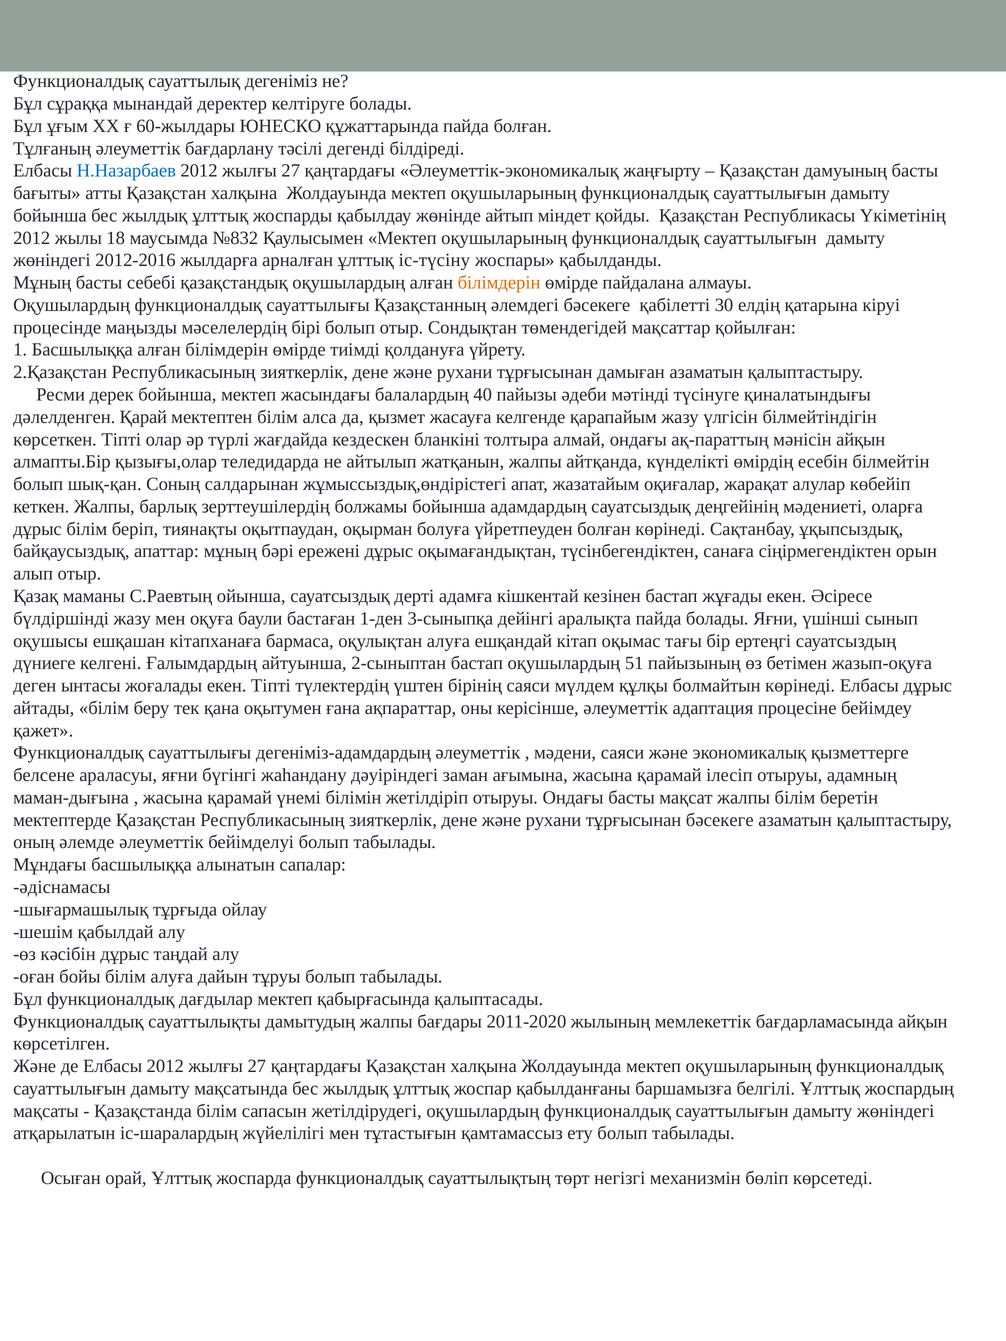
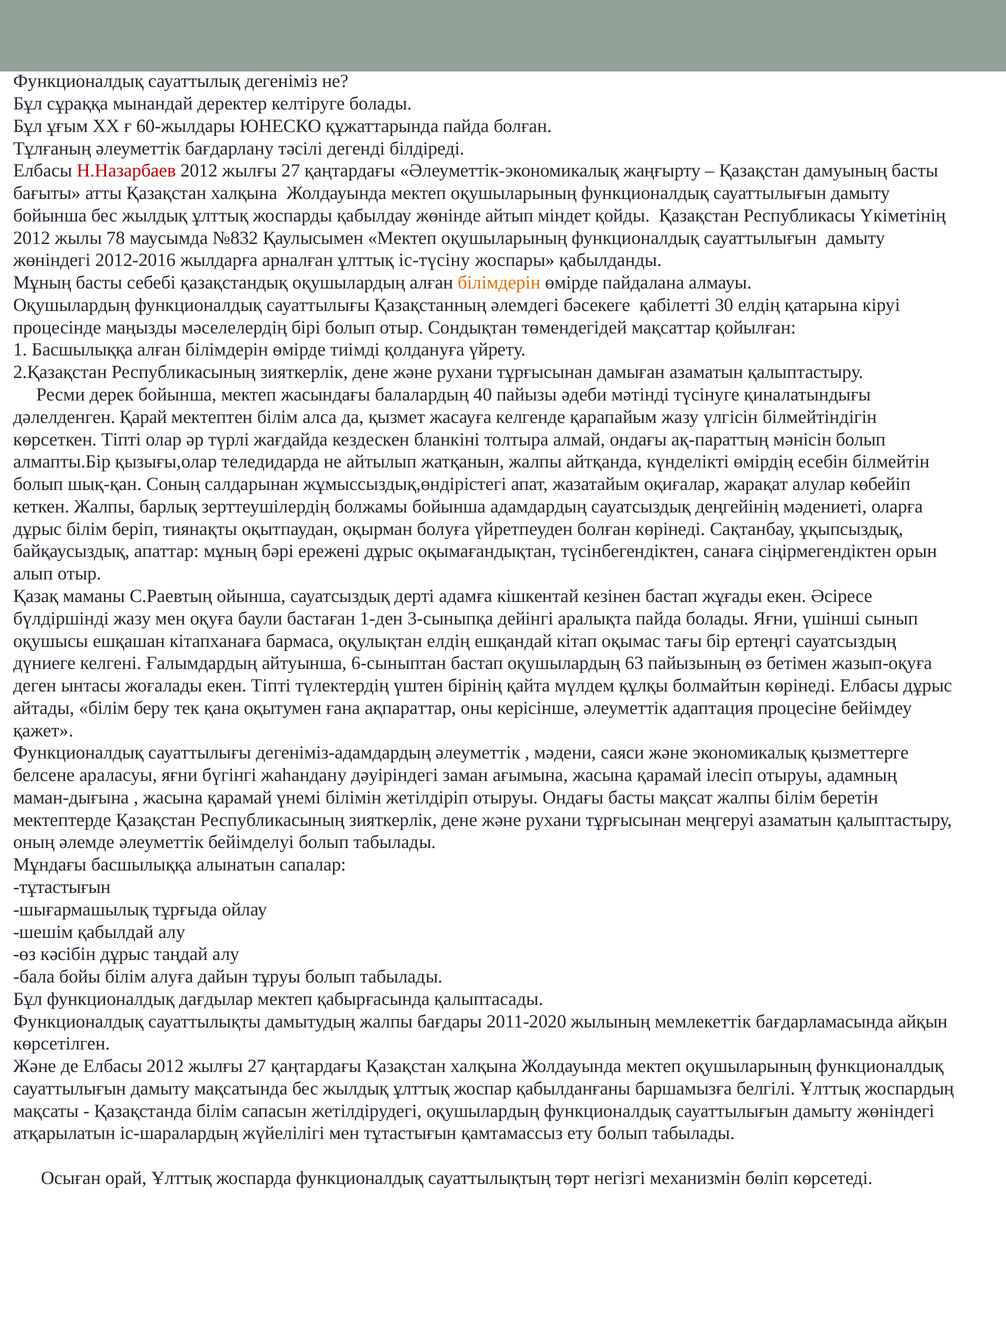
Н.Назарбаев colour: blue -> red
18: 18 -> 78
мәнісін айқын: айқын -> болып
оқулықтан алуға: алуға -> елдің
2-сыныптан: 2-сыныптан -> 6-сыныптан
51: 51 -> 63
бірінің саяси: саяси -> қайта
тұрғысынан бәсекеге: бәсекеге -> меңгеруі
әдіснамасы at (62, 887): әдіснамасы -> тұтастығын
оған: оған -> бала
